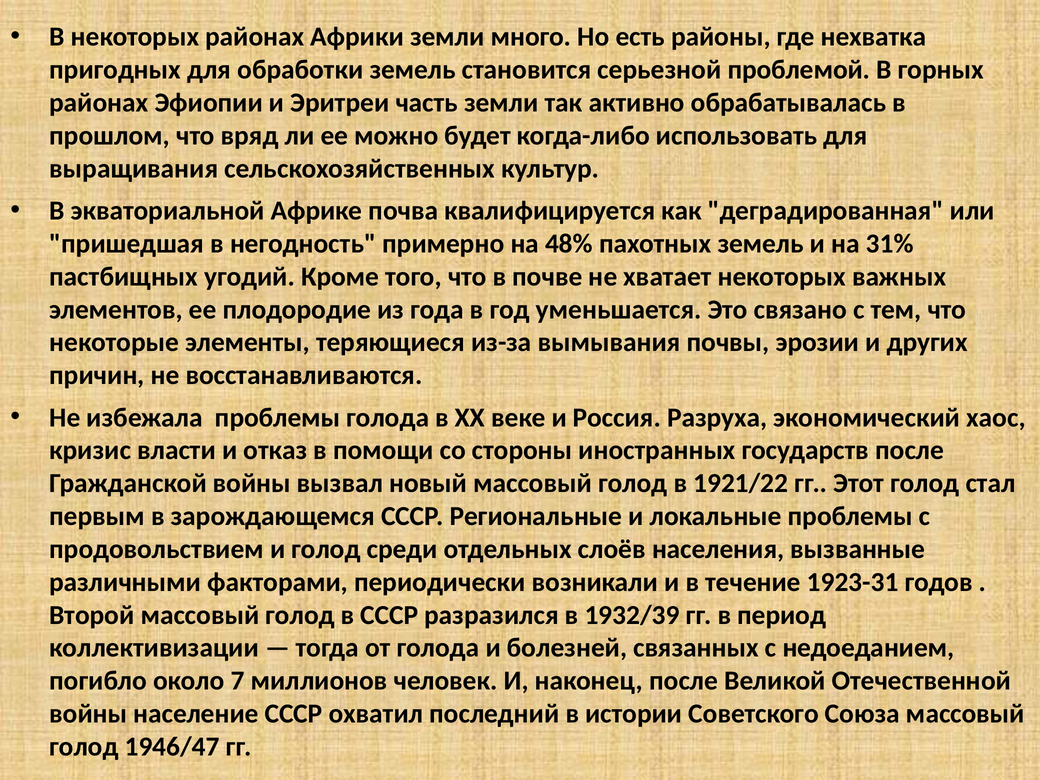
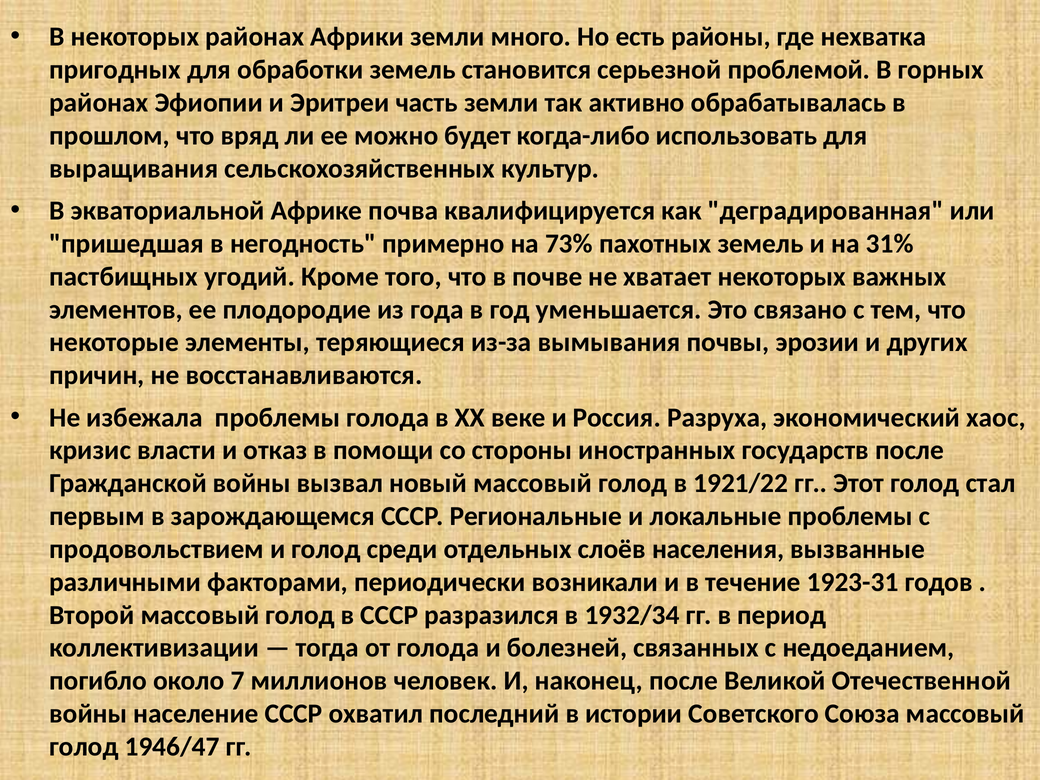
48%: 48% -> 73%
1932/39: 1932/39 -> 1932/34
